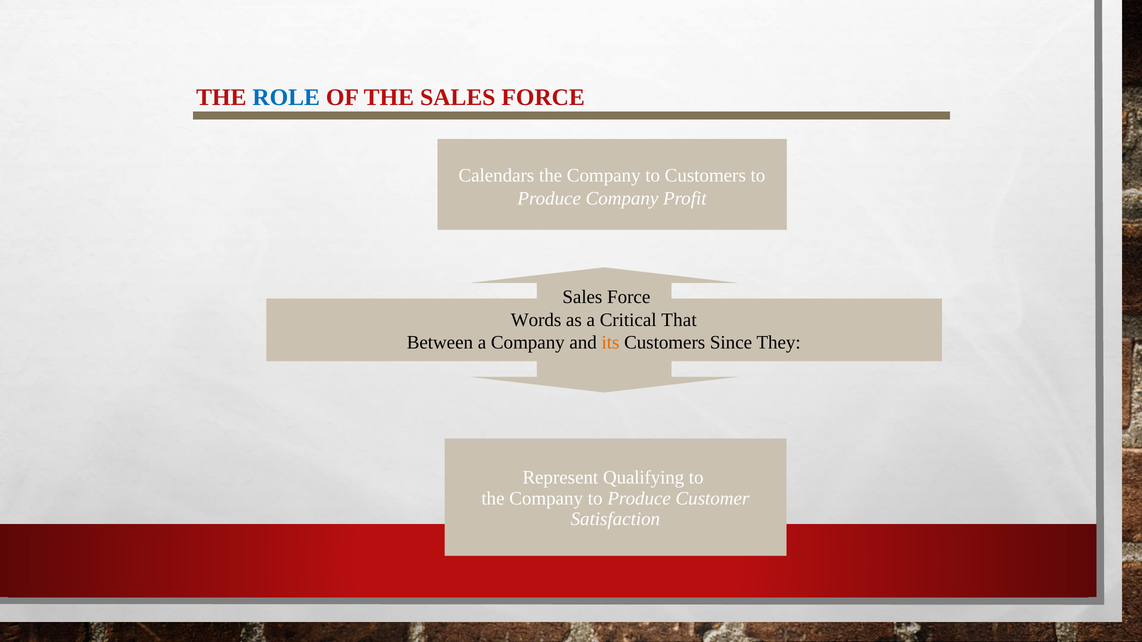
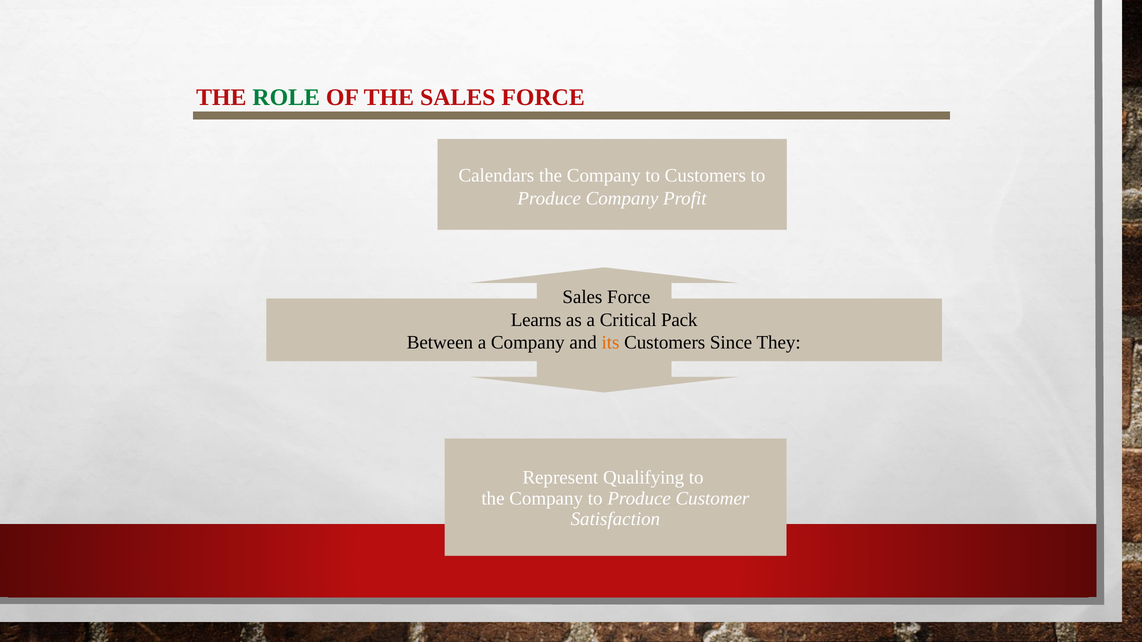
ROLE colour: blue -> green
Words: Words -> Learns
That: That -> Pack
